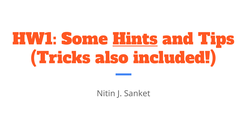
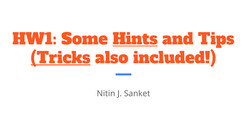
Tricks underline: none -> present
